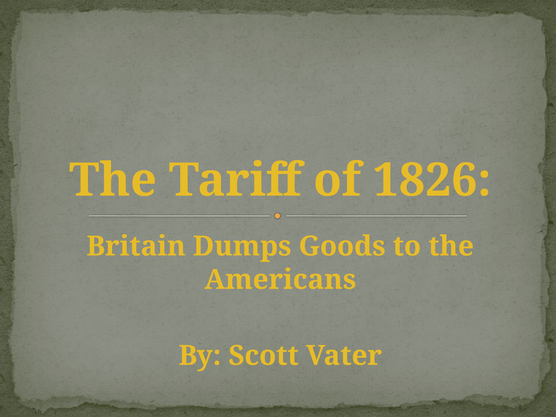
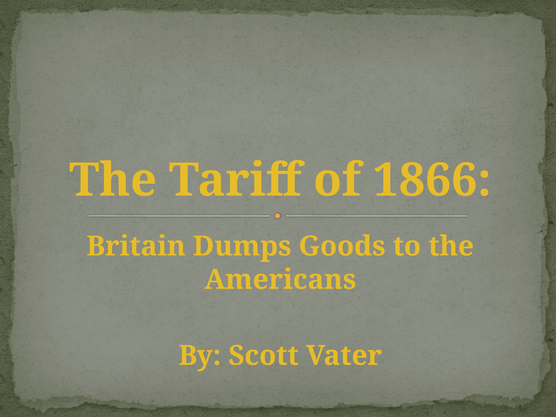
1826: 1826 -> 1866
